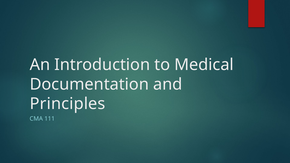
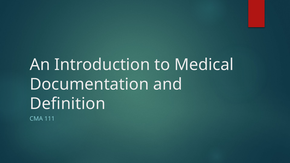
Principles: Principles -> Definition
